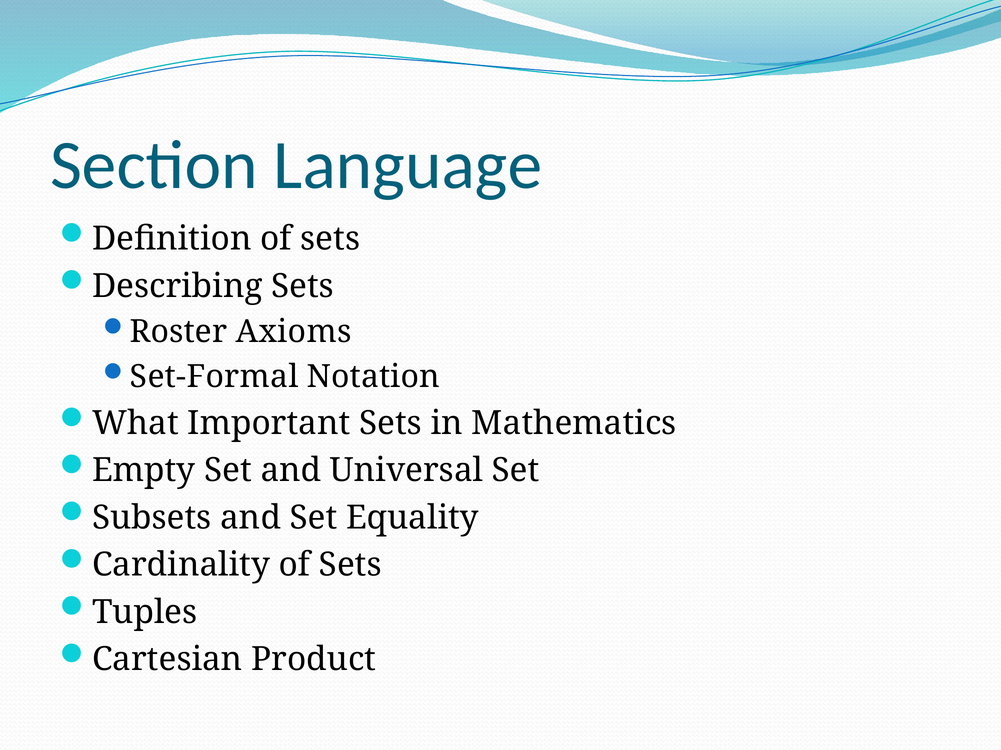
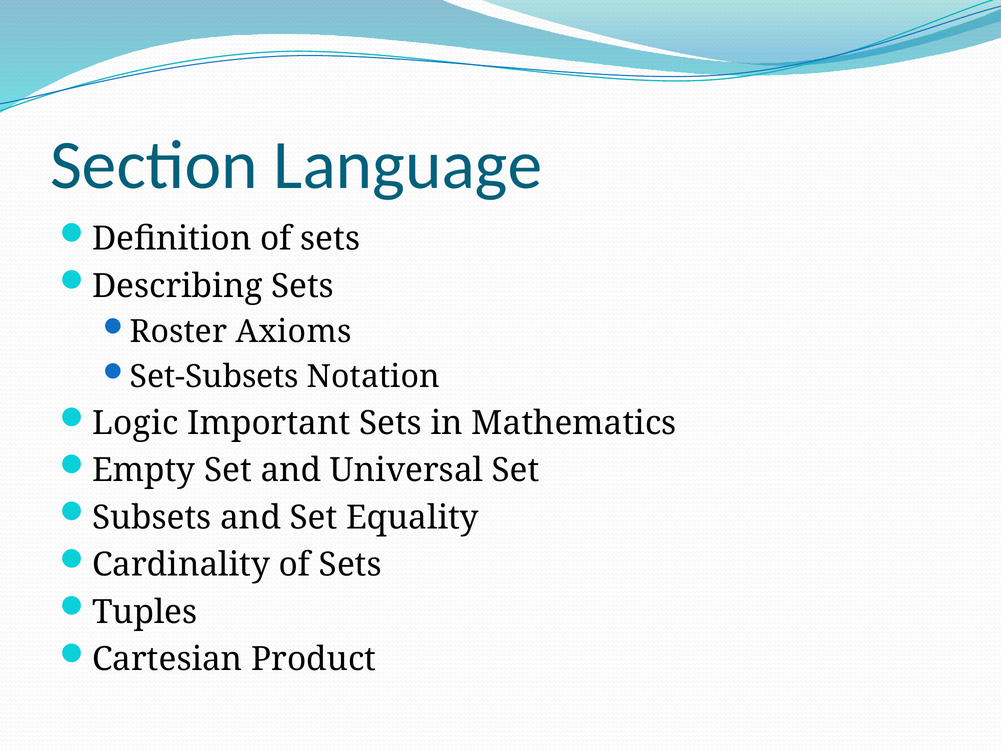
Set-Formal: Set-Formal -> Set-Subsets
What: What -> Logic
